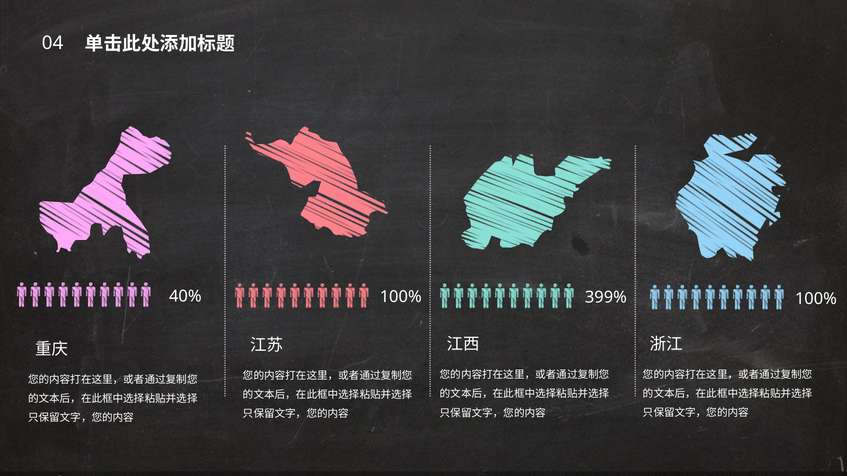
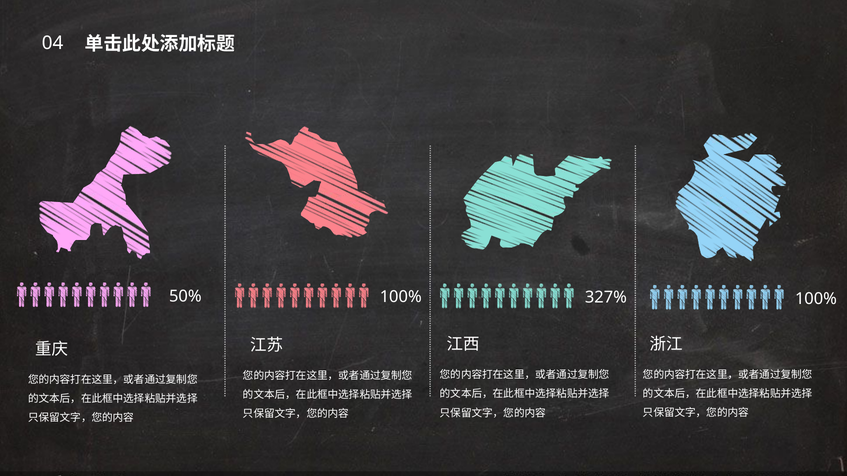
40%: 40% -> 50%
399%: 399% -> 327%
